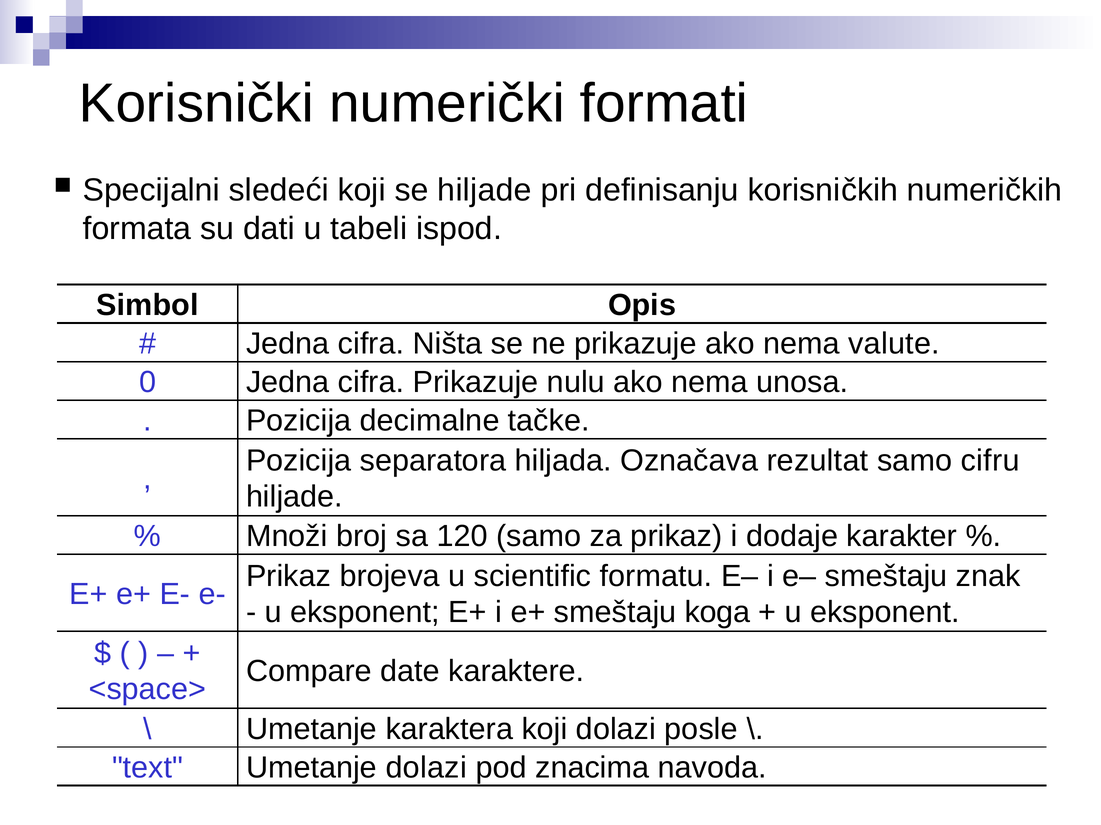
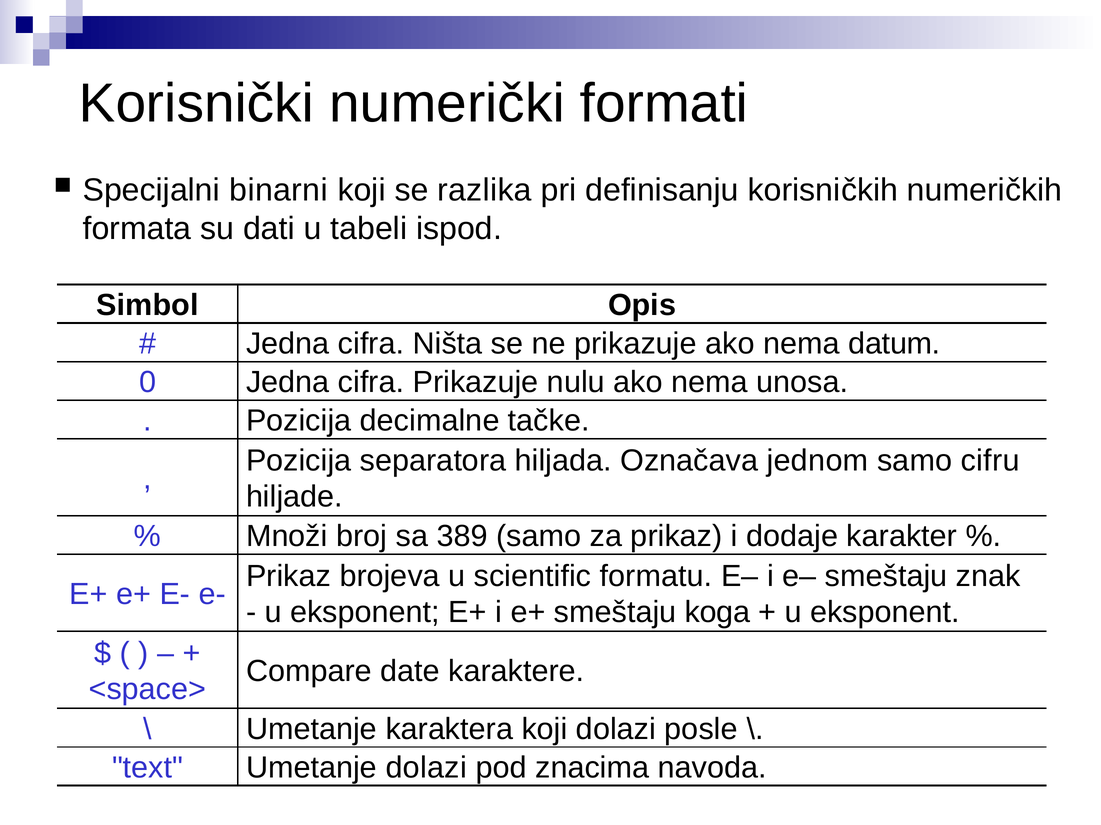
sledeći: sledeći -> binarni
se hiljade: hiljade -> razlika
valute: valute -> datum
rezultat: rezultat -> jednom
120: 120 -> 389
